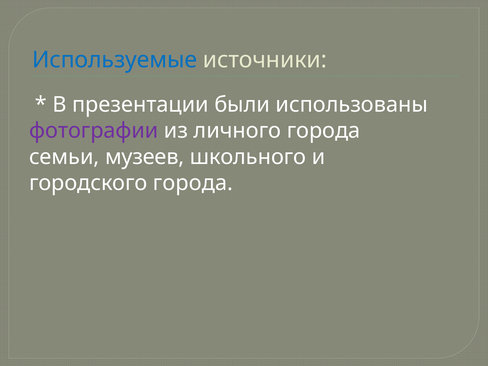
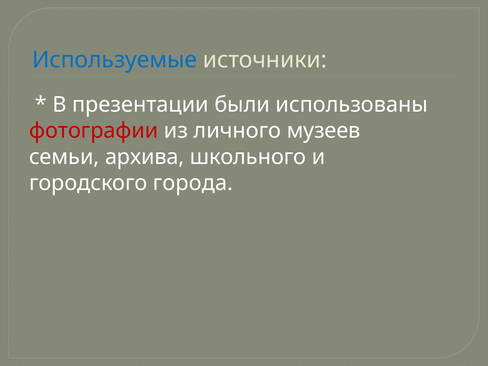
фотографии colour: purple -> red
личного города: города -> музеев
музеев: музеев -> архива
